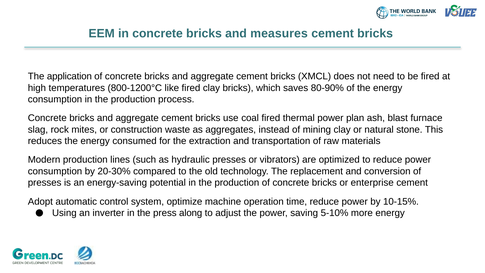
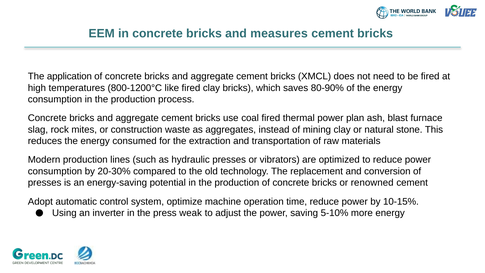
enterprise: enterprise -> renowned
along: along -> weak
